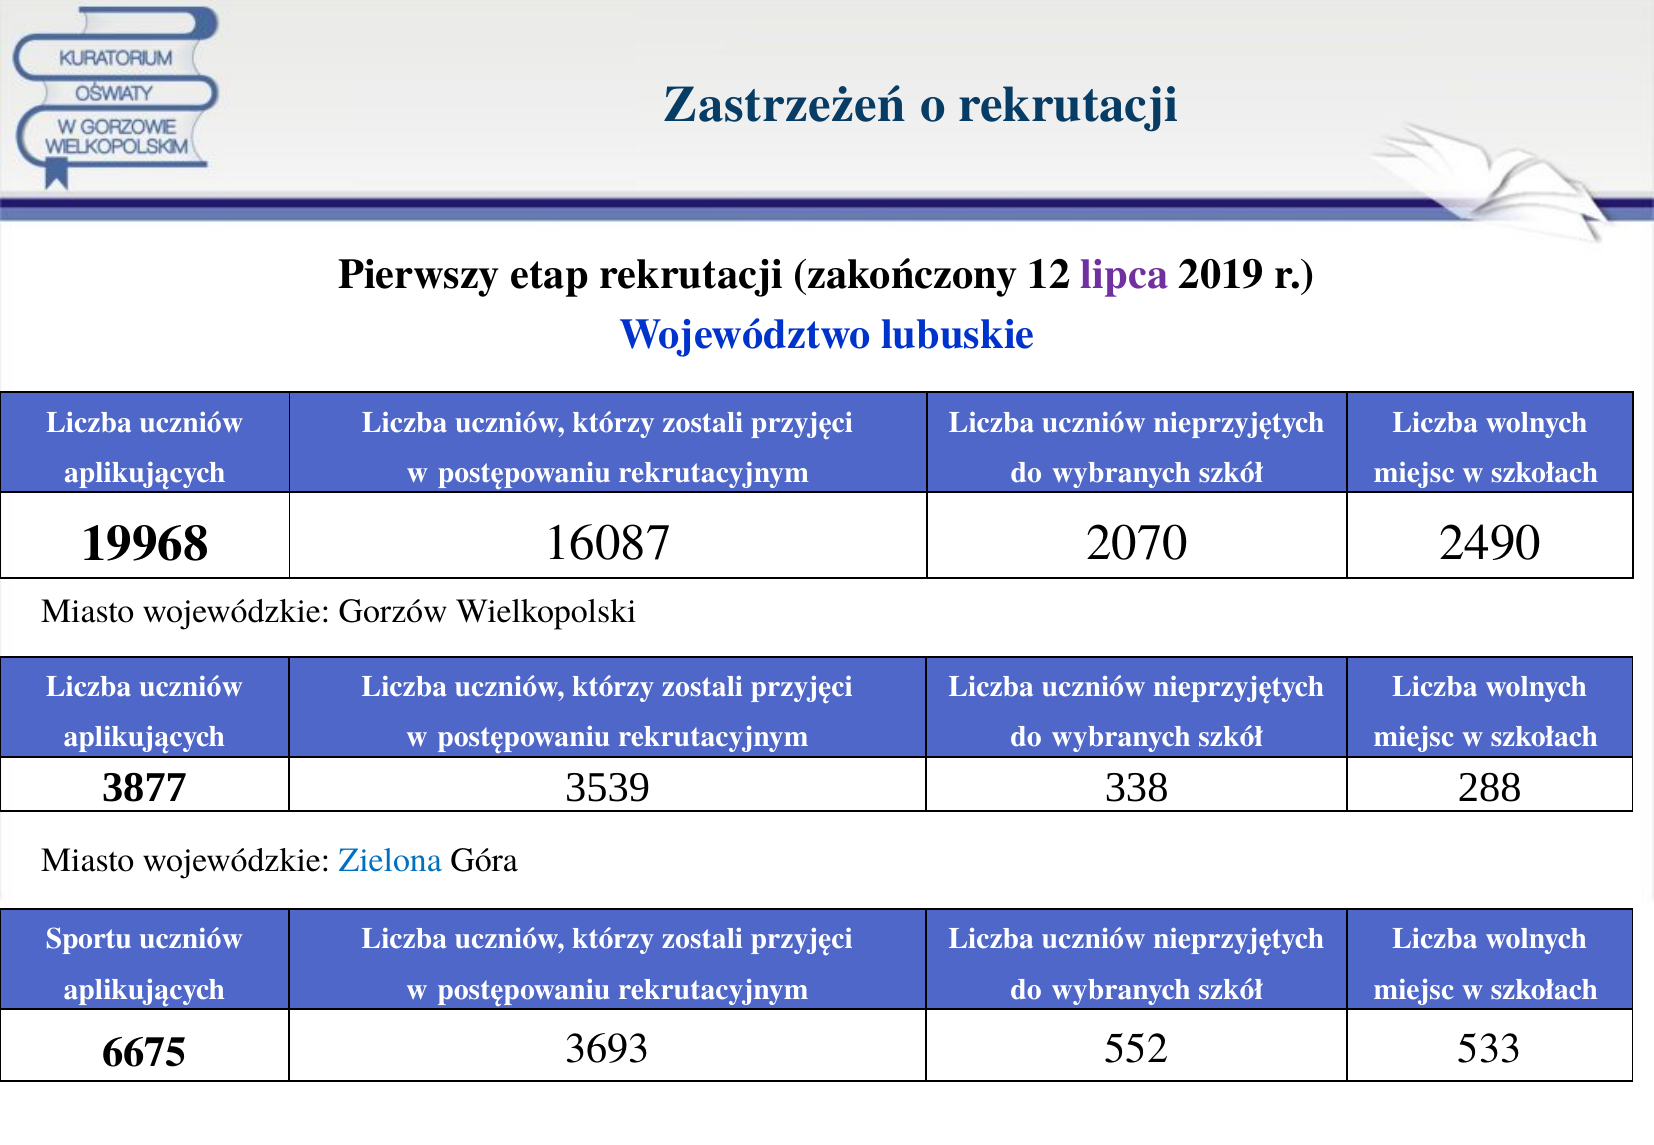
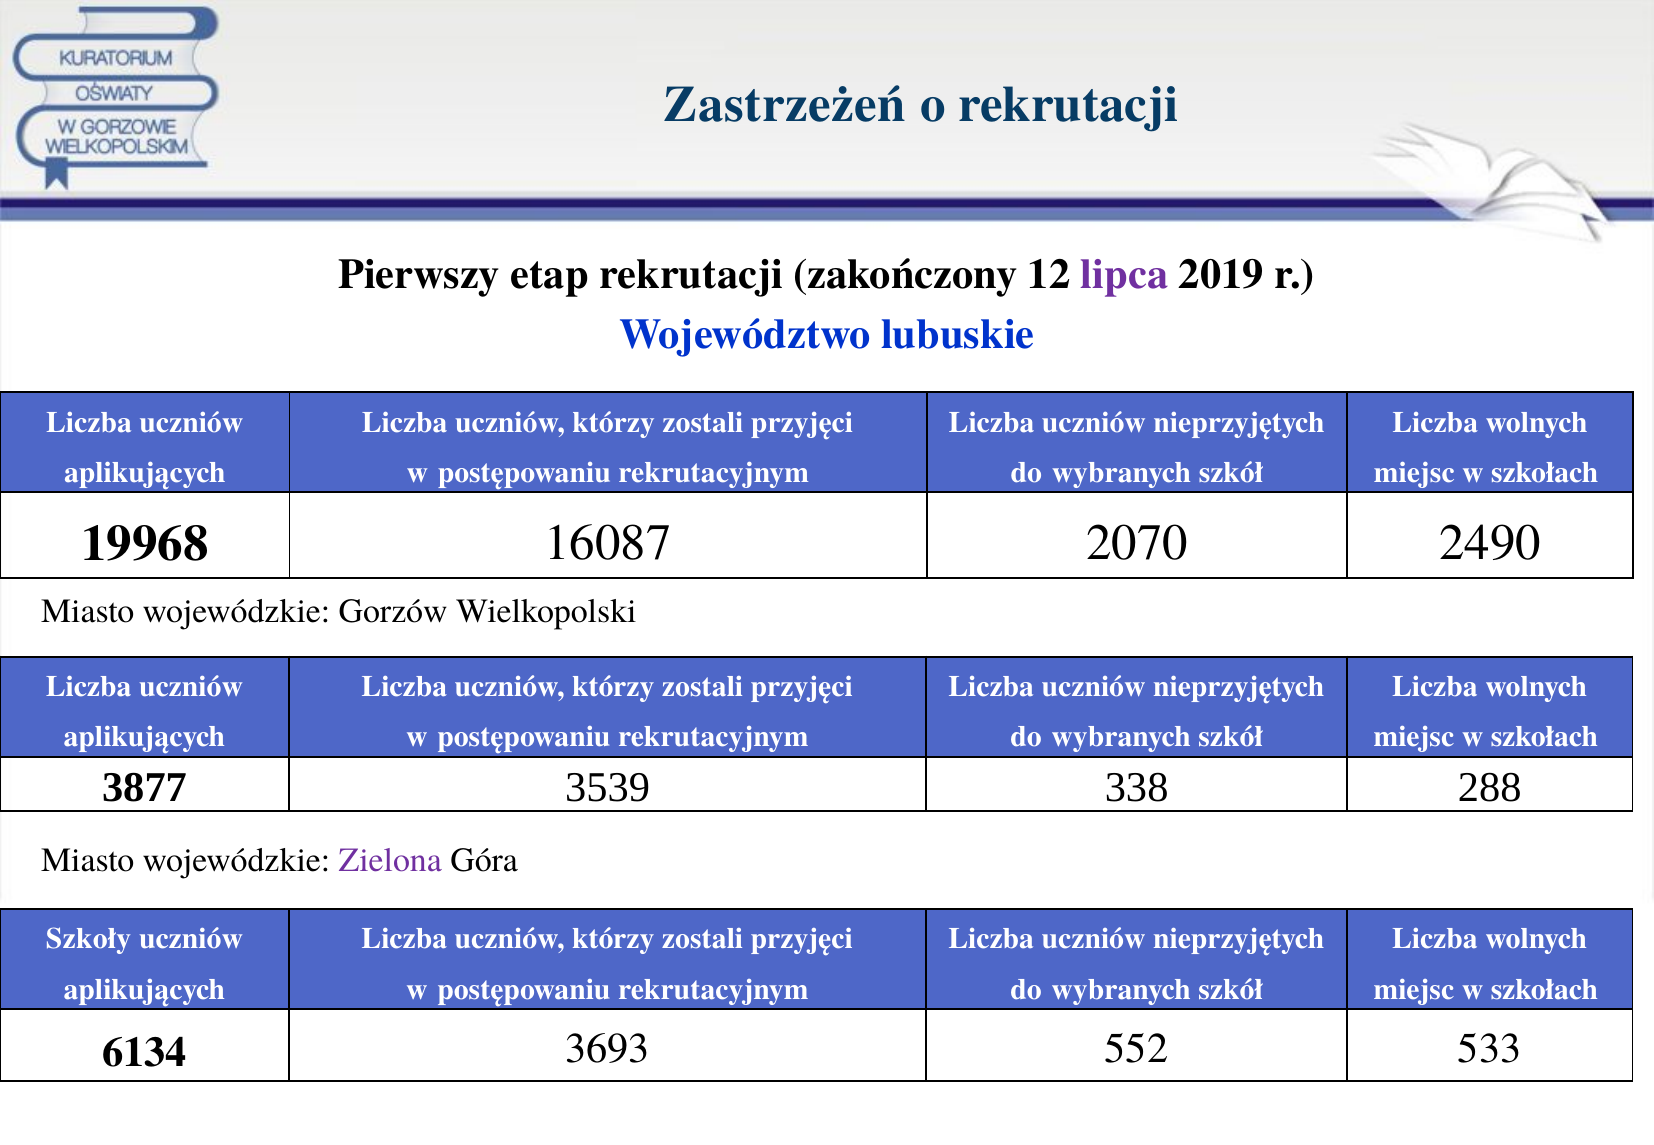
Zielona colour: blue -> purple
Sportu: Sportu -> Szkoły
6675: 6675 -> 6134
